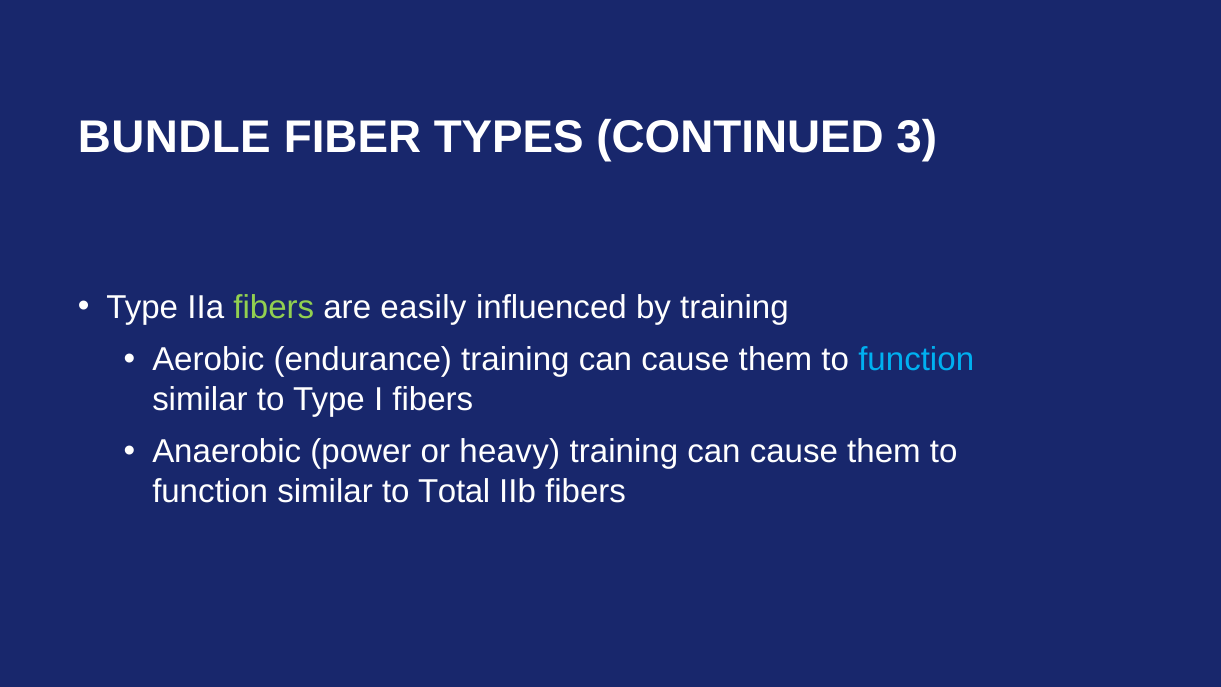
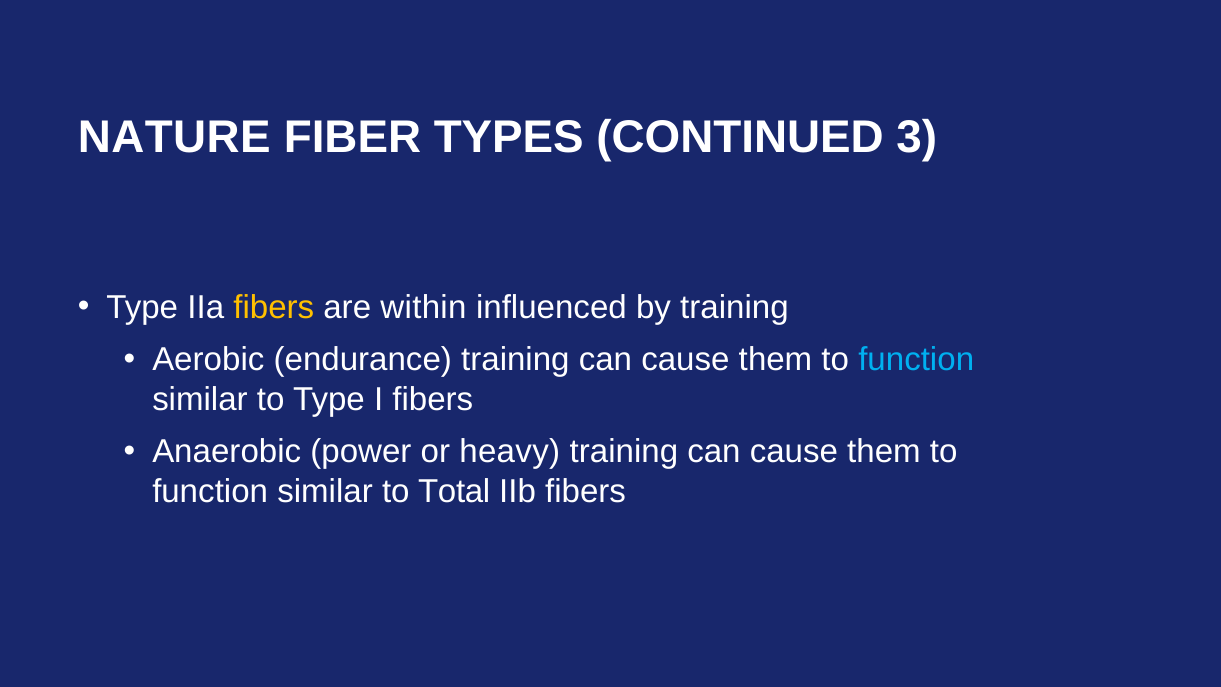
BUNDLE: BUNDLE -> NATURE
fibers at (274, 308) colour: light green -> yellow
easily: easily -> within
